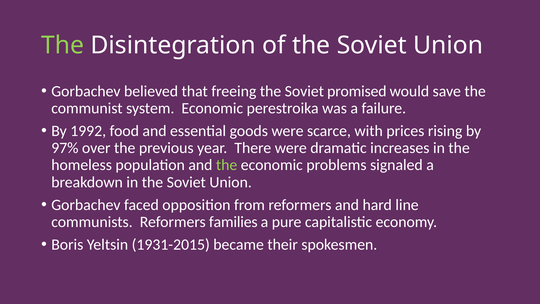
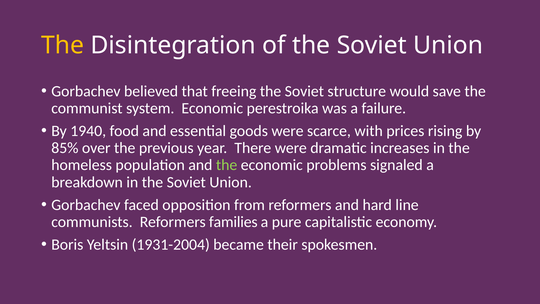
The at (63, 45) colour: light green -> yellow
promised: promised -> structure
1992: 1992 -> 1940
97%: 97% -> 85%
1931-2015: 1931-2015 -> 1931-2004
